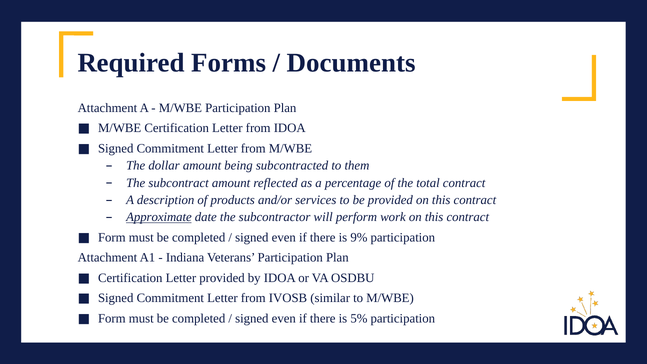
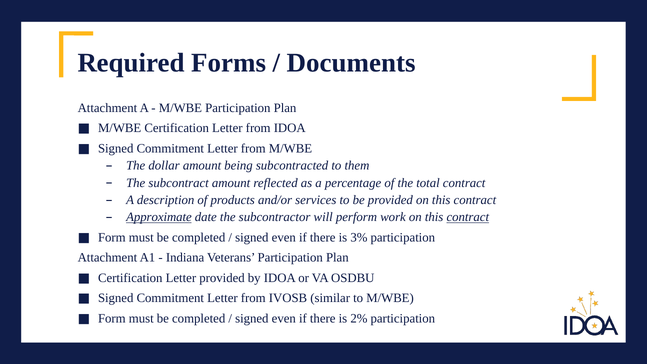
contract at (468, 217) underline: none -> present
9%: 9% -> 3%
5%: 5% -> 2%
